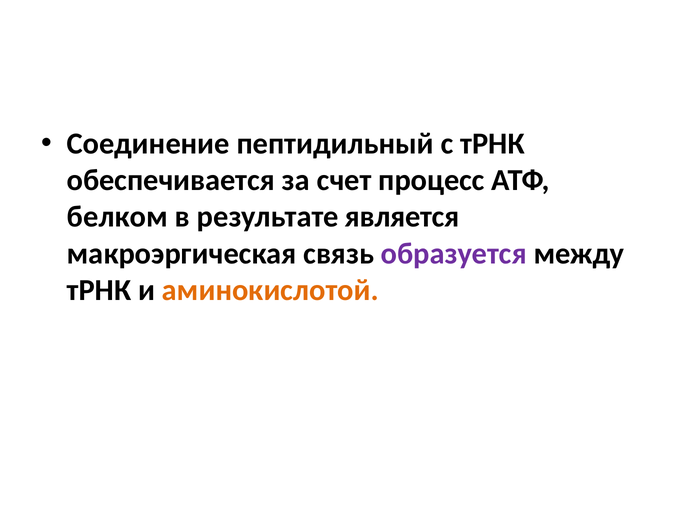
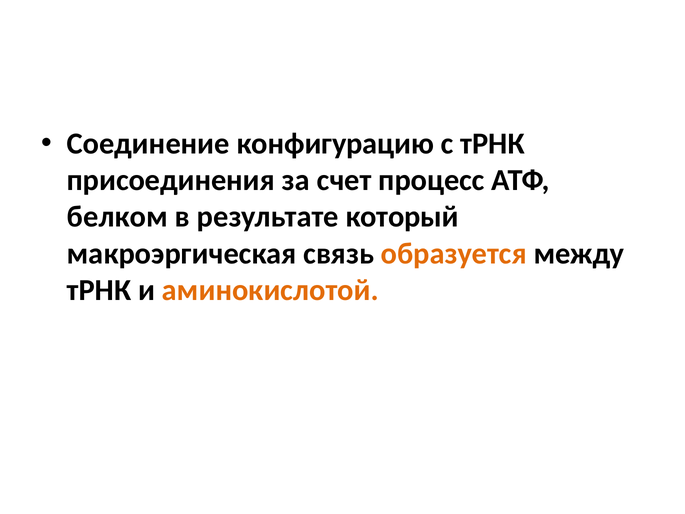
пептидильный: пептидильный -> конфигурацию
обеспечивается: обеспечивается -> присоединения
является: является -> который
образуется colour: purple -> orange
